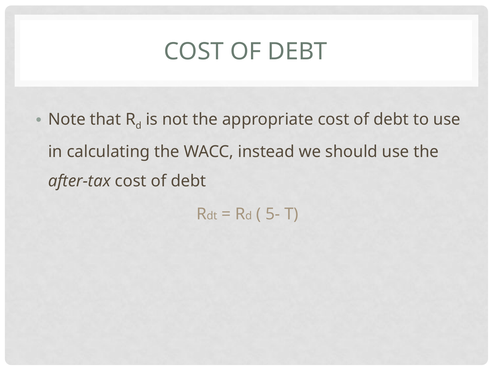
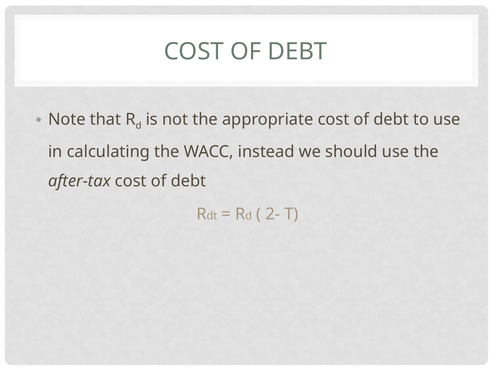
5-: 5- -> 2-
